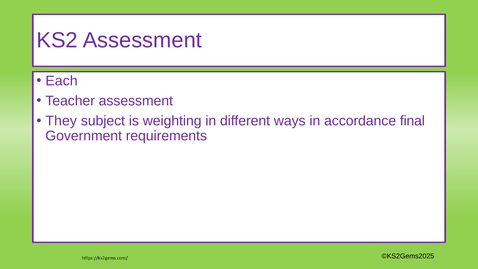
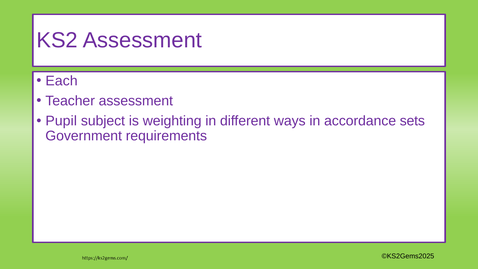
They: They -> Pupil
final: final -> sets
